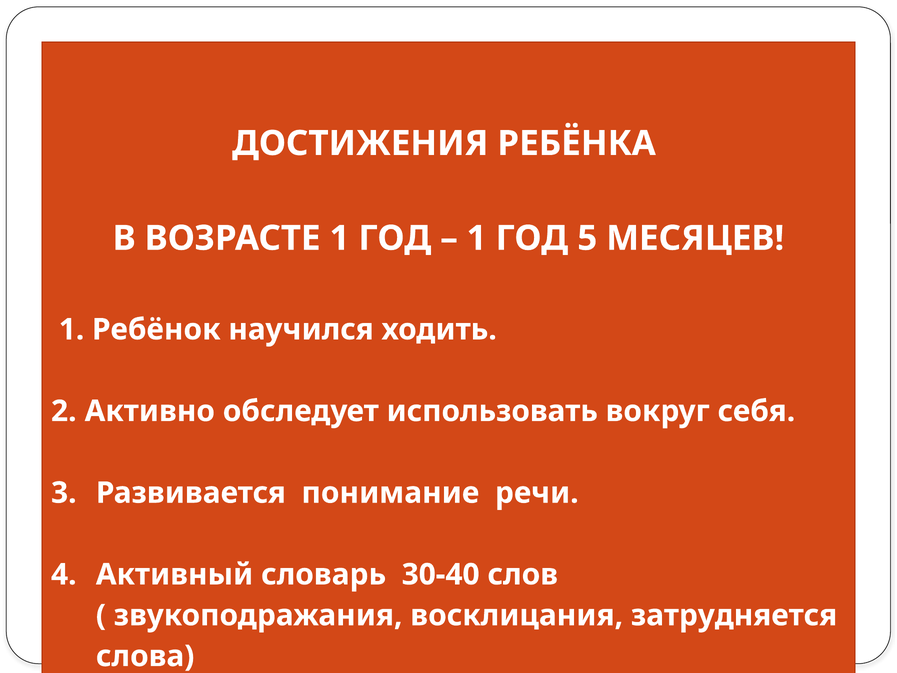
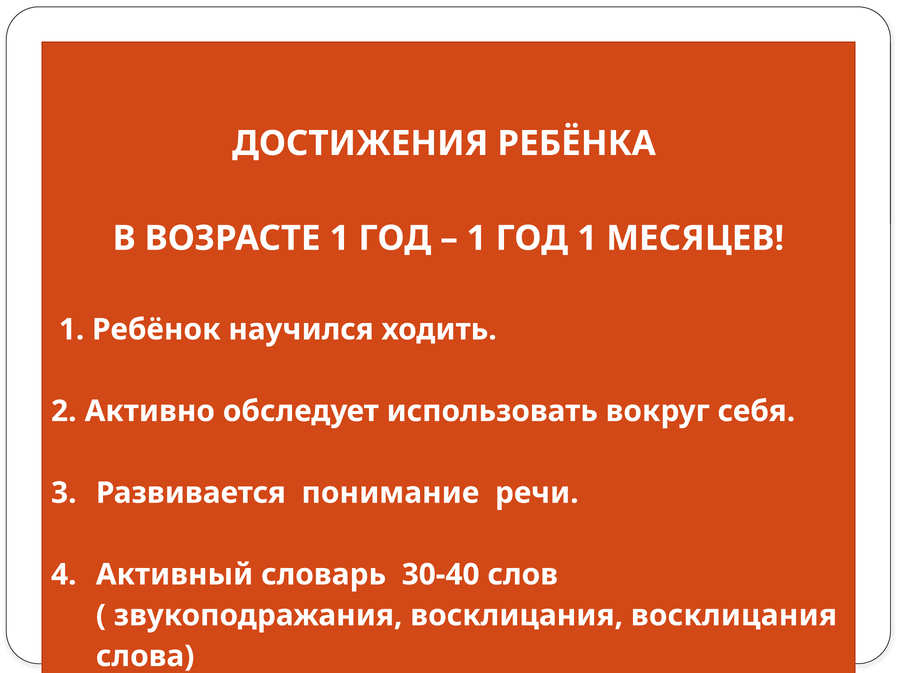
ГОД 5: 5 -> 1
восклицания затрудняется: затрудняется -> восклицания
